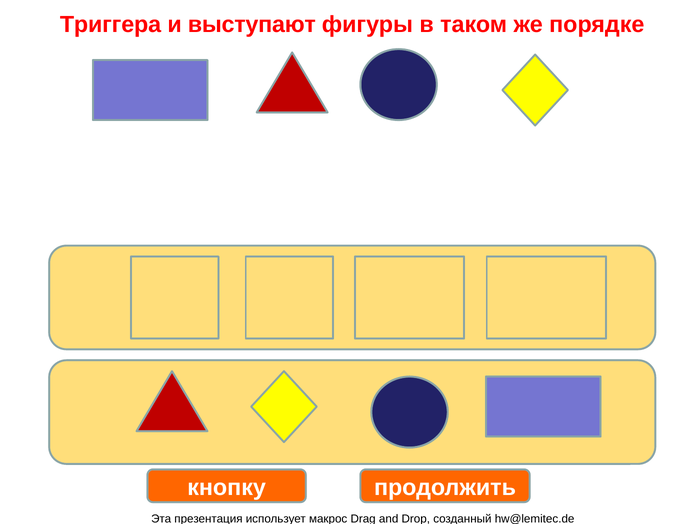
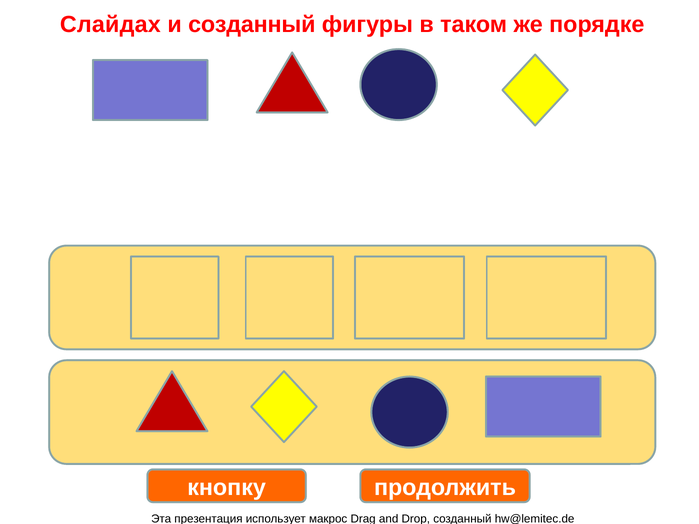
Триггера: Триггера -> Слайдах
и выступают: выступают -> созданный
